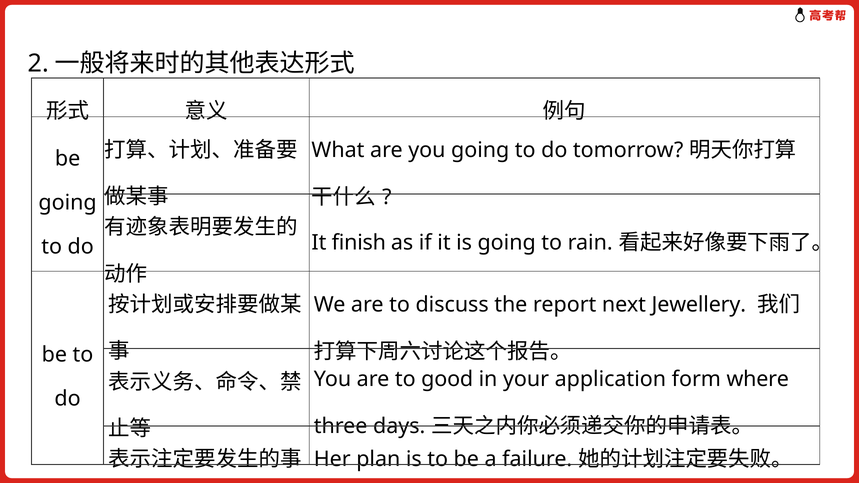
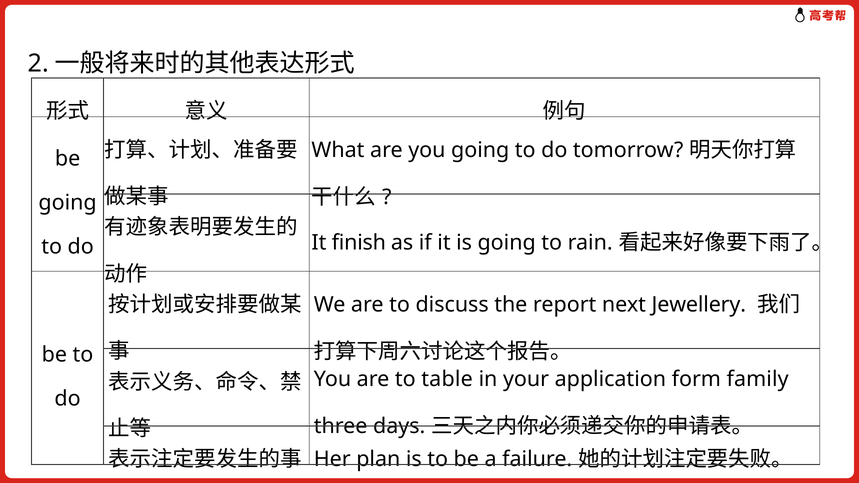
good: good -> table
where: where -> family
